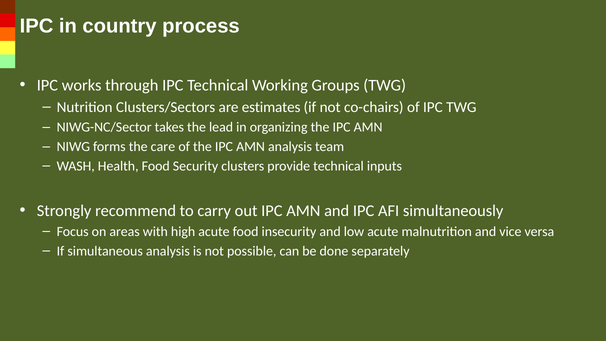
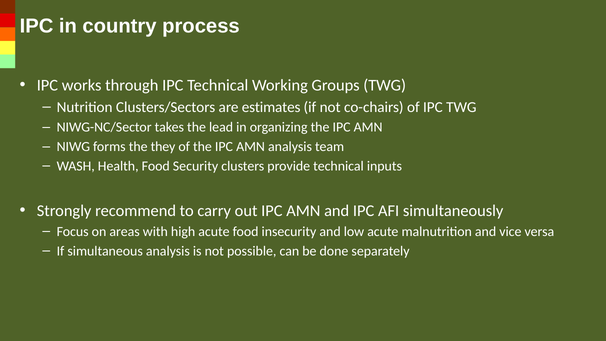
care: care -> they
